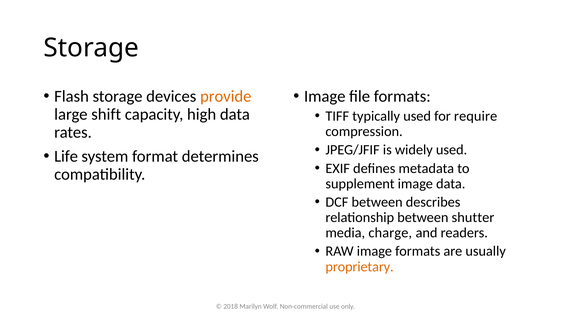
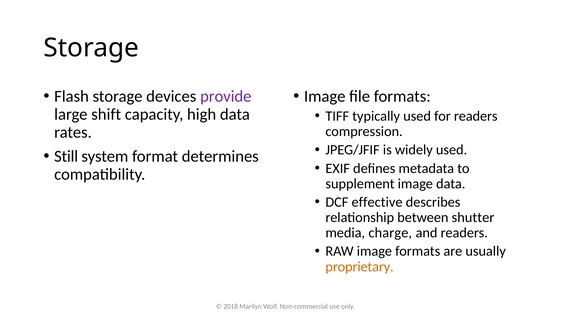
provide colour: orange -> purple
for require: require -> readers
Life: Life -> Still
DCF between: between -> effective
